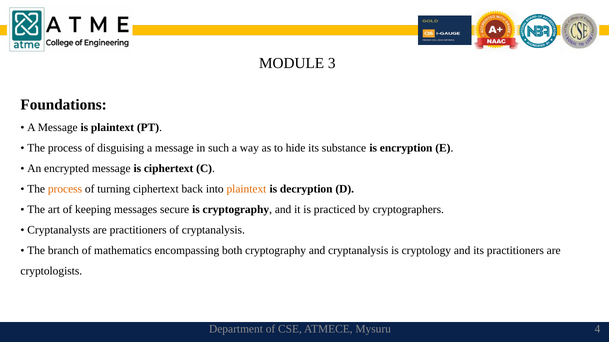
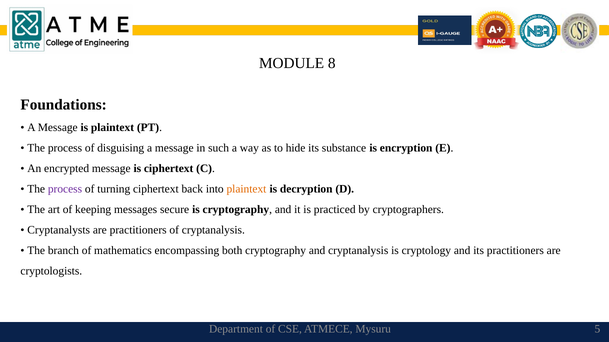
3: 3 -> 8
process at (65, 189) colour: orange -> purple
4: 4 -> 5
